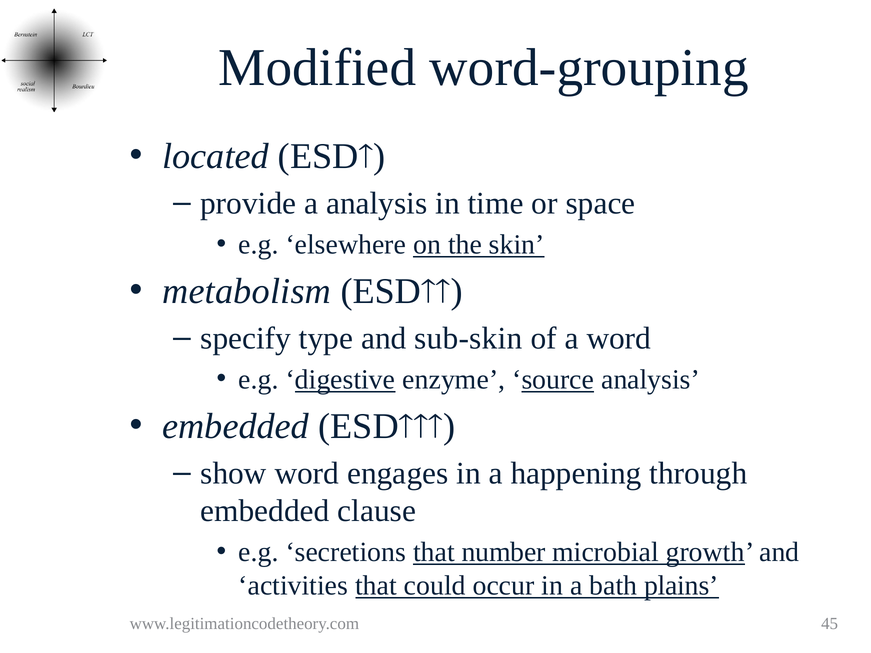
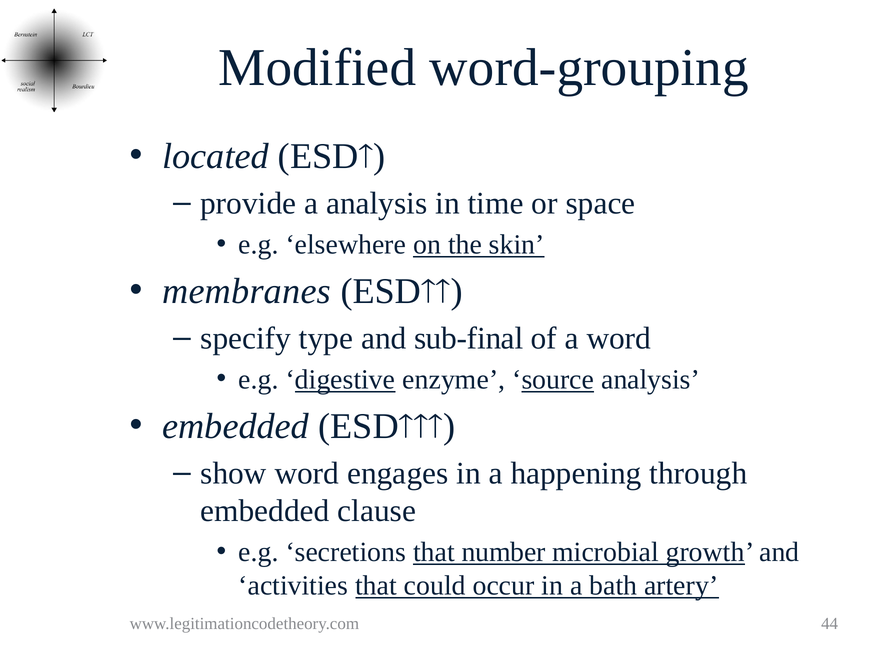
metabolism: metabolism -> membranes
sub-skin: sub-skin -> sub-final
plains: plains -> artery
45: 45 -> 44
